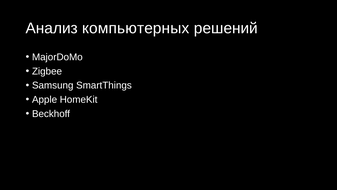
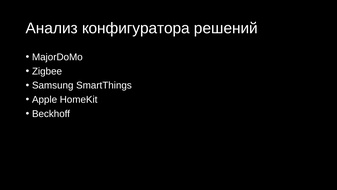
компьютерных: компьютерных -> конфигуратора
